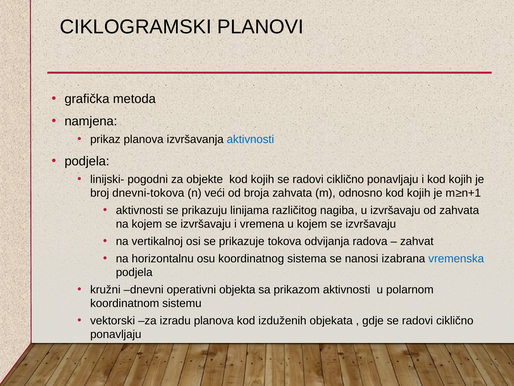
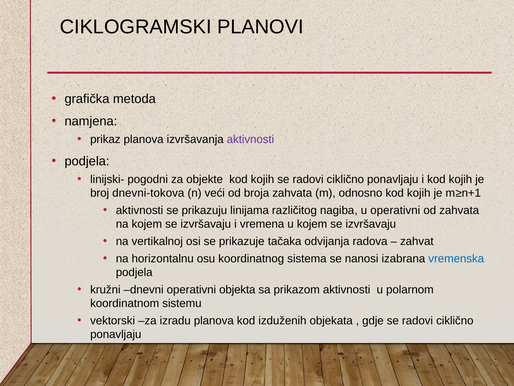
aktivnosti at (250, 139) colour: blue -> purple
u izvršavaju: izvršavaju -> operativni
tokova: tokova -> tačaka
